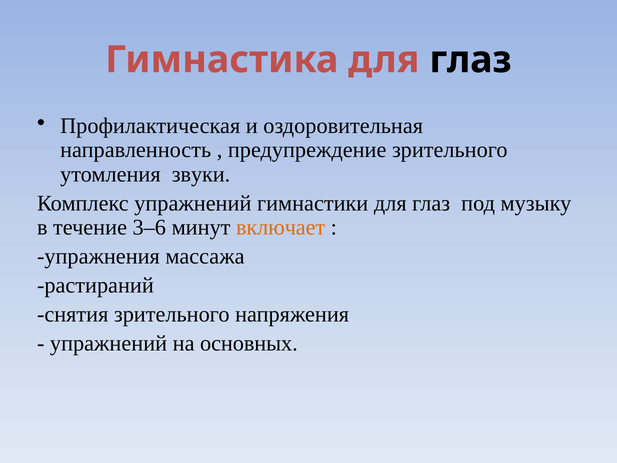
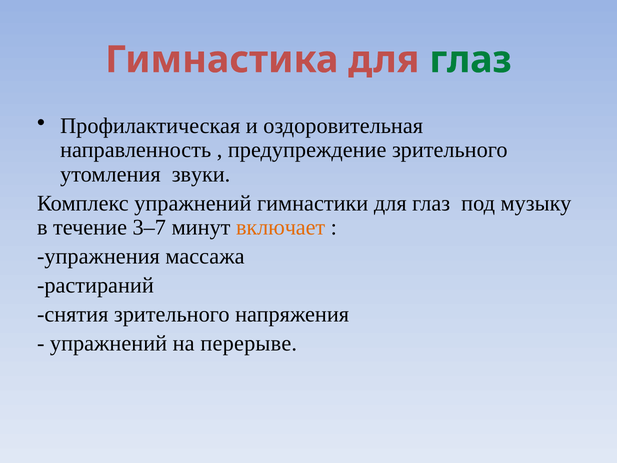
глаз at (471, 60) colour: black -> green
3–6: 3–6 -> 3–7
основных: основных -> перерыве
